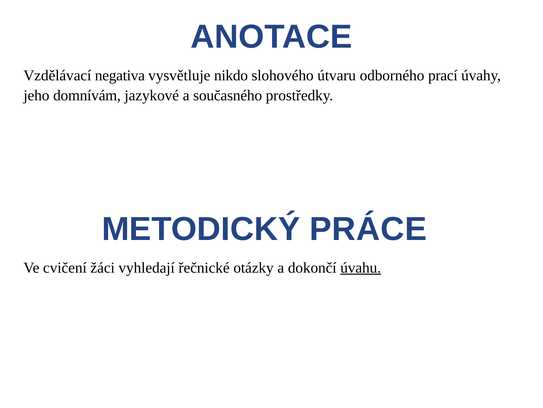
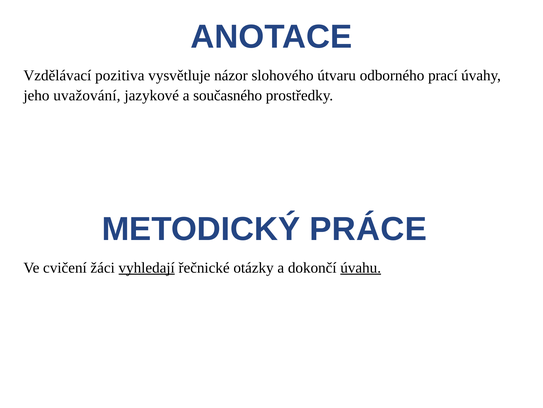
negativa: negativa -> pozitiva
nikdo: nikdo -> názor
domnívám: domnívám -> uvažování
vyhledají underline: none -> present
